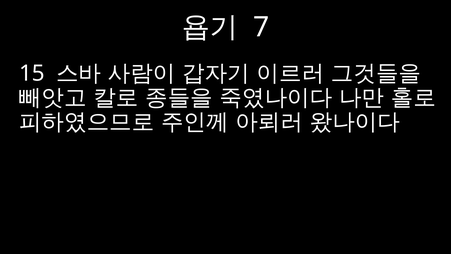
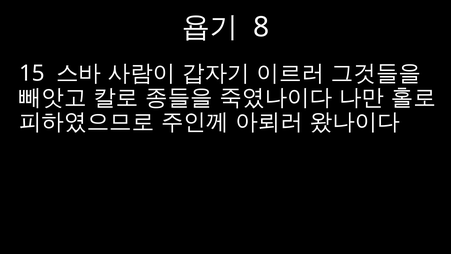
7: 7 -> 8
